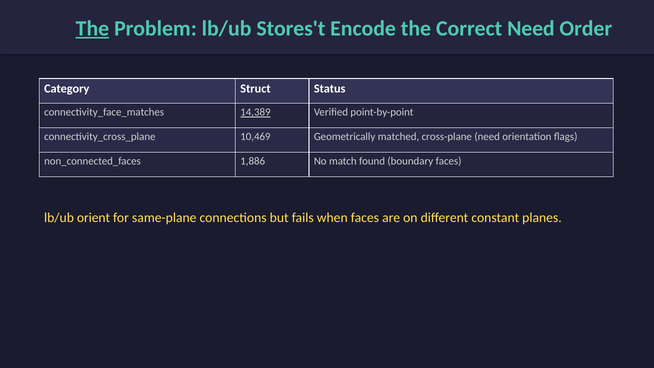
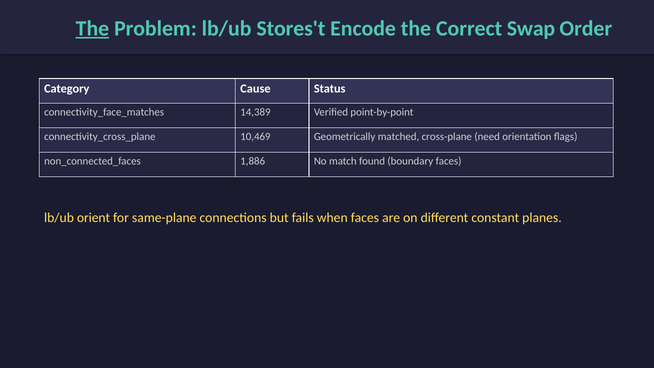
Correct Need: Need -> Swap
Struct: Struct -> Cause
14,389 underline: present -> none
